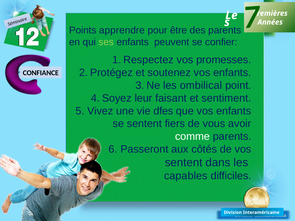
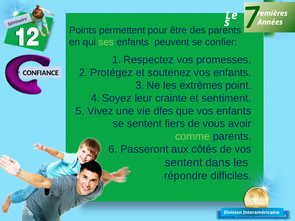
apprendre: apprendre -> permettent
ombilical: ombilical -> extrêmes
faisant: faisant -> crainte
comme colour: white -> light green
capables: capables -> répondre
